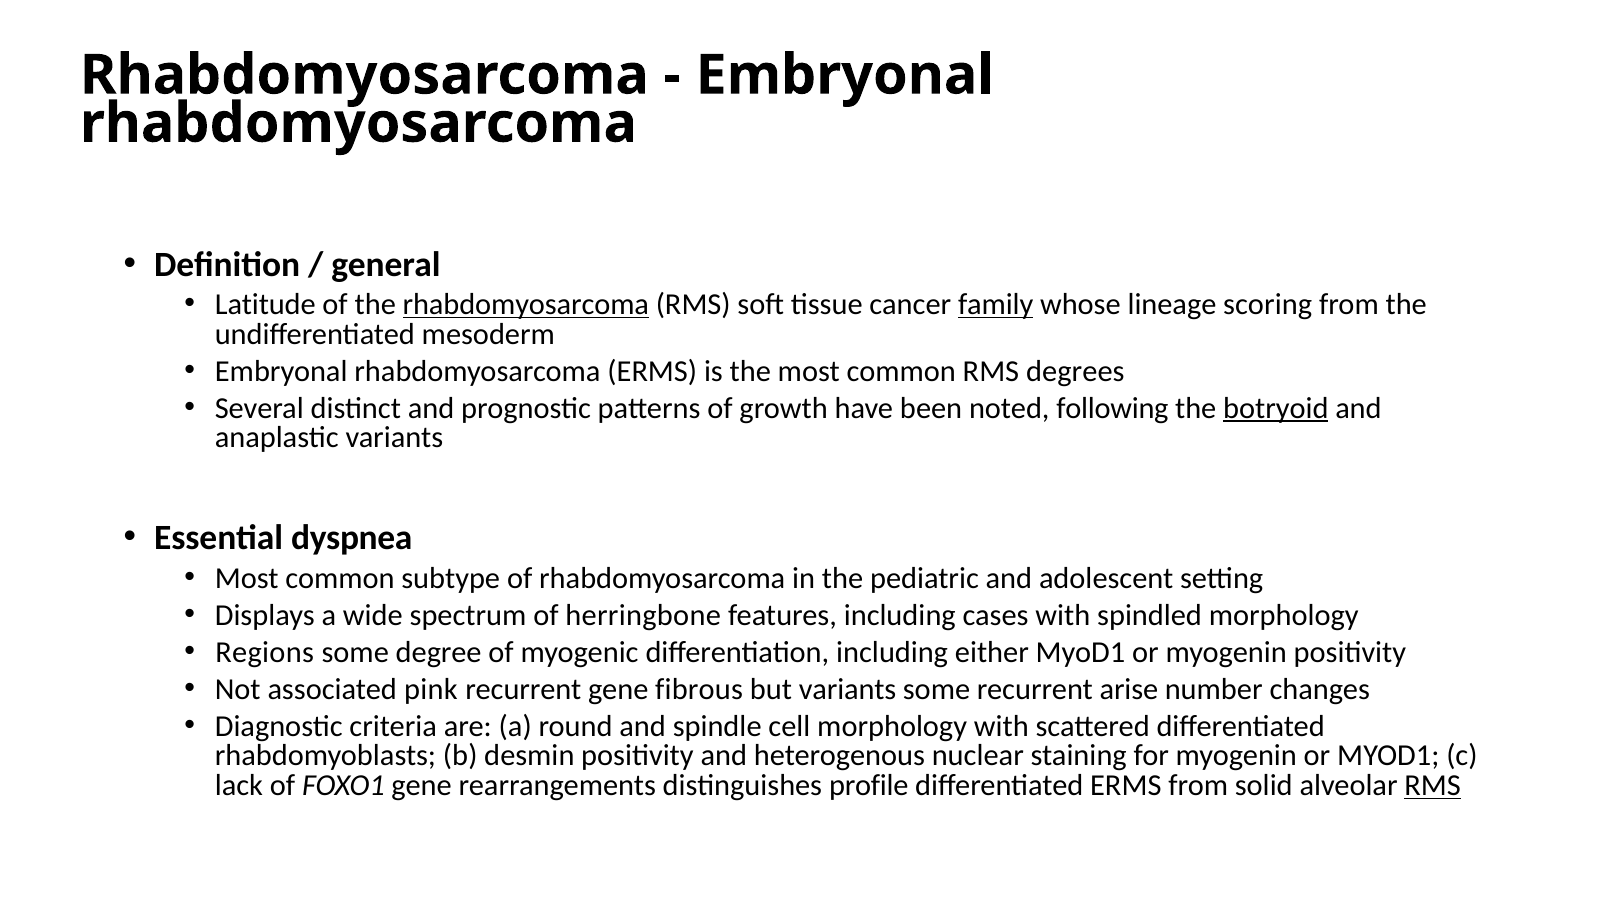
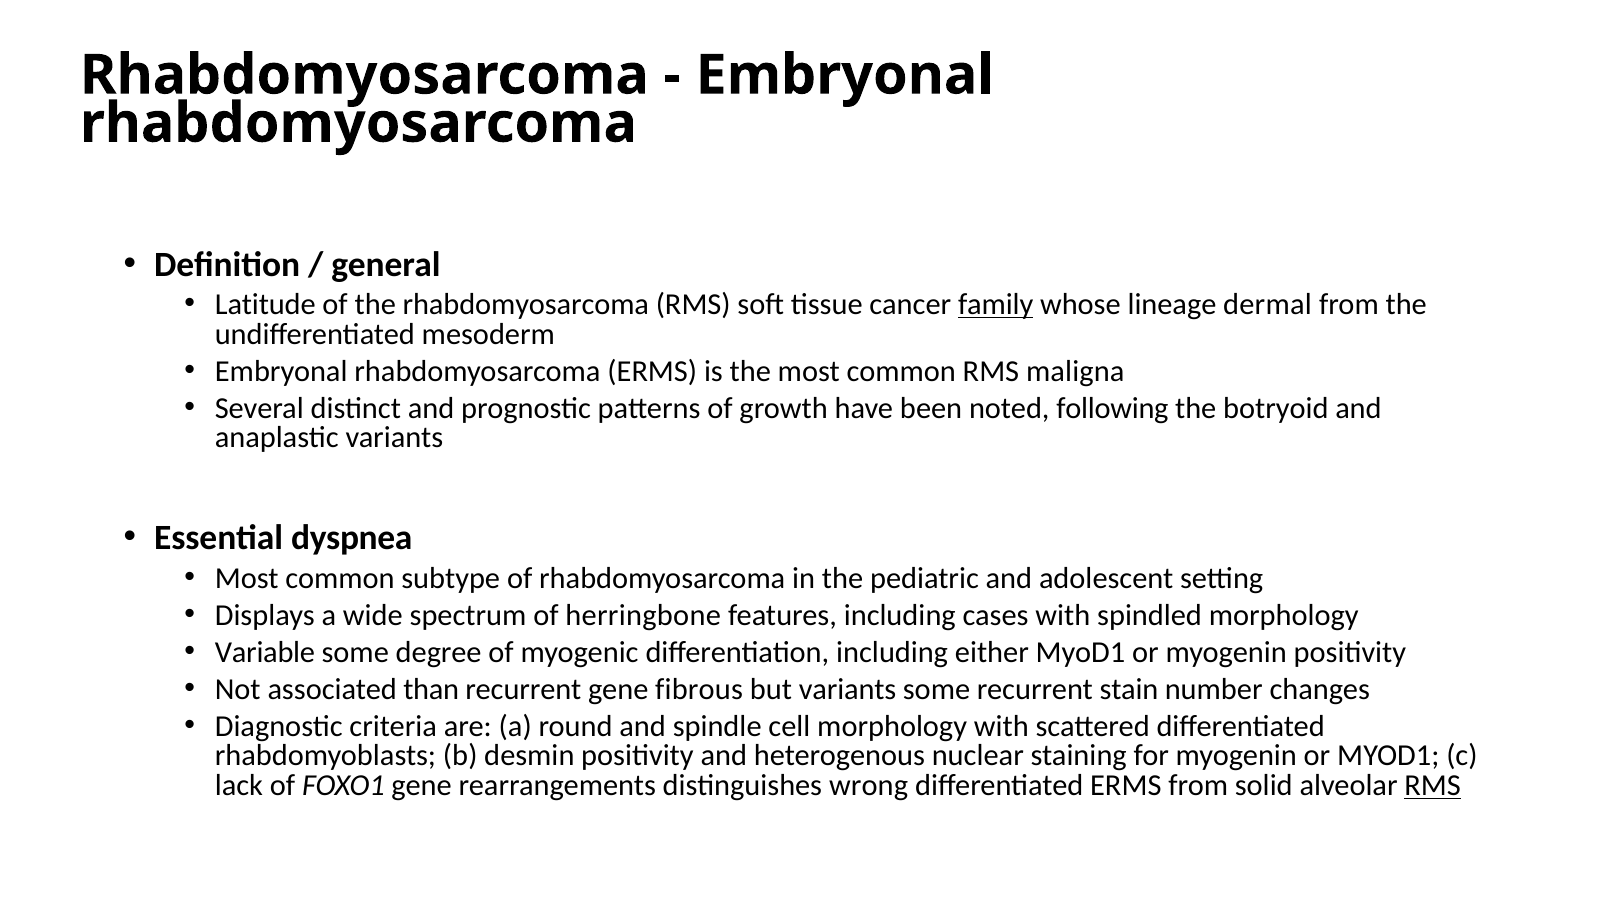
rhabdomyosarcoma at (526, 305) underline: present -> none
scoring: scoring -> dermal
degrees: degrees -> maligna
botryoid underline: present -> none
Regions: Regions -> Variable
pink: pink -> than
arise: arise -> stain
profile: profile -> wrong
